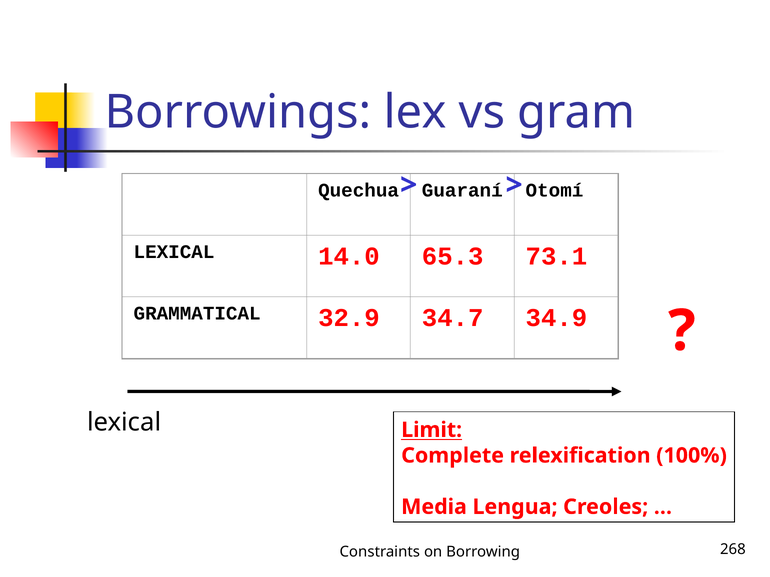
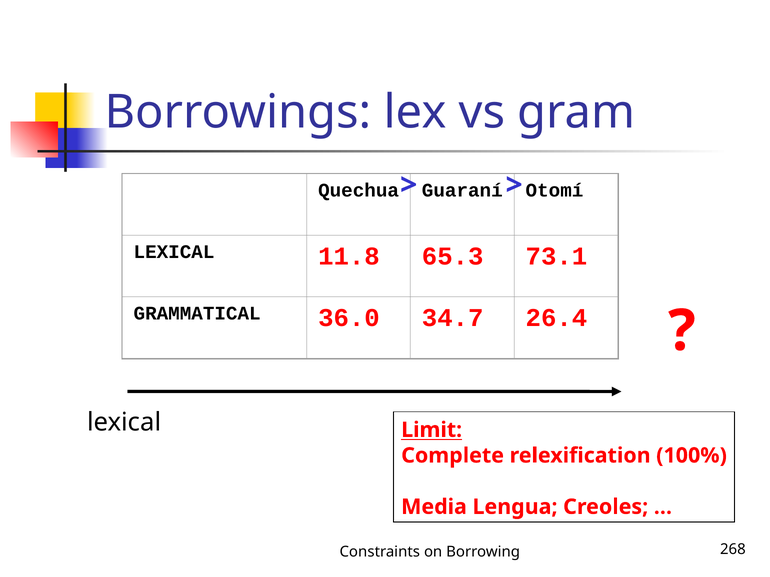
14.0: 14.0 -> 11.8
32.9: 32.9 -> 36.0
34.9: 34.9 -> 26.4
